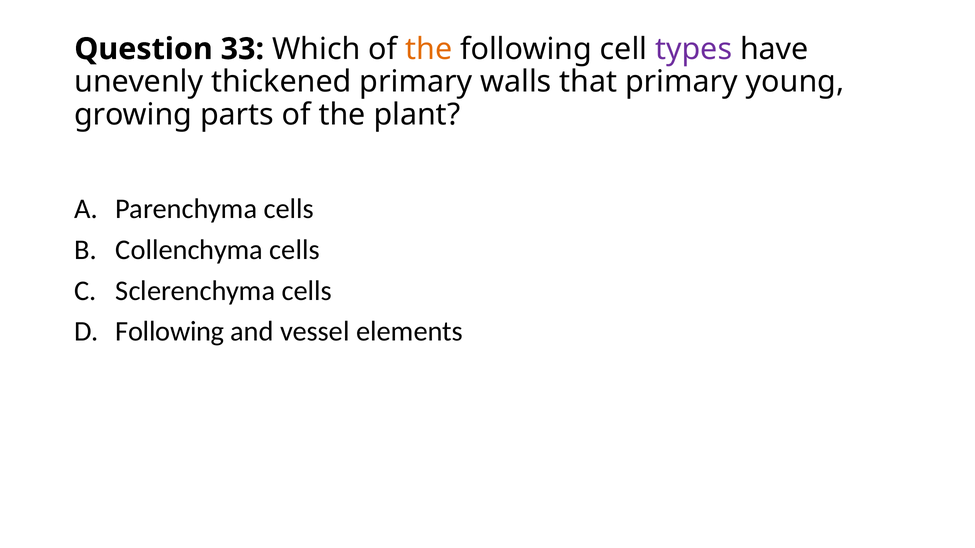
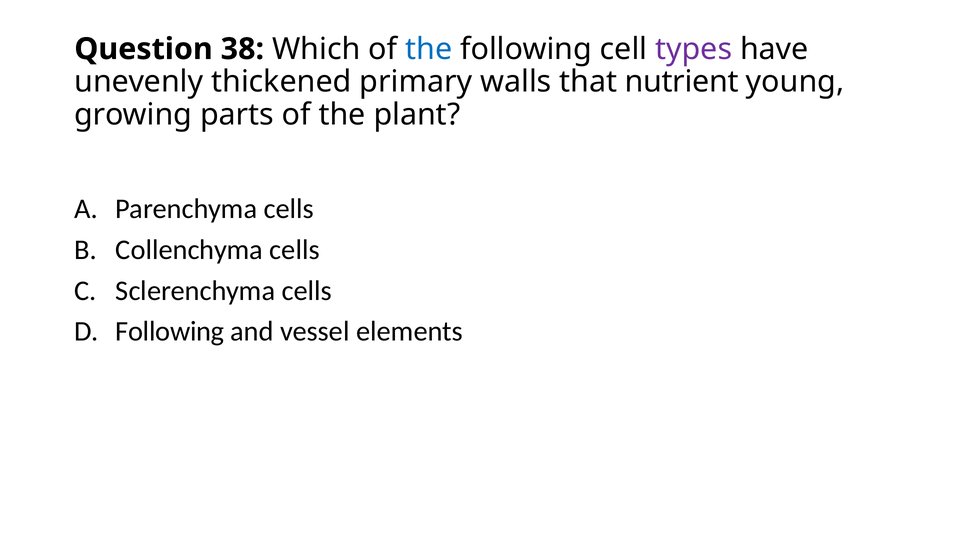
33: 33 -> 38
the at (429, 49) colour: orange -> blue
that primary: primary -> nutrient
